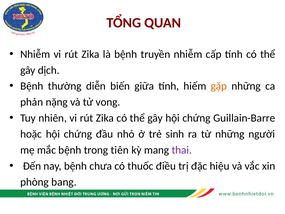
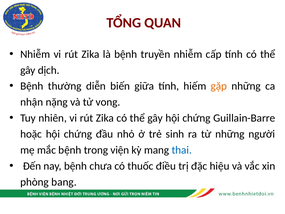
phản: phản -> nhận
tiên: tiên -> viện
thai colour: purple -> blue
